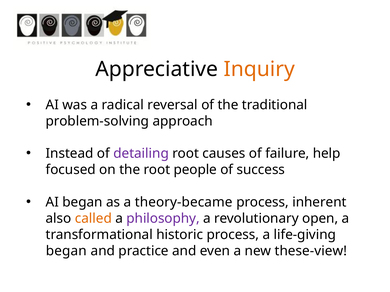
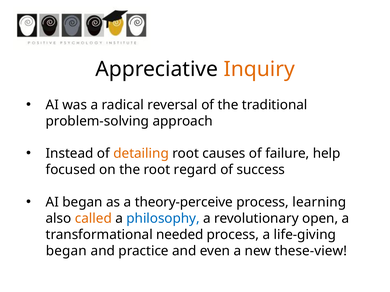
detailing colour: purple -> orange
people: people -> regard
theory-became: theory-became -> theory-perceive
inherent: inherent -> learning
philosophy colour: purple -> blue
historic: historic -> needed
